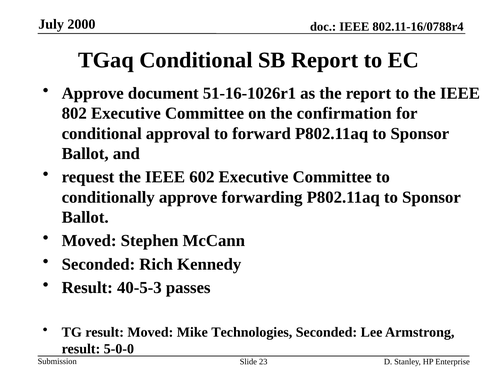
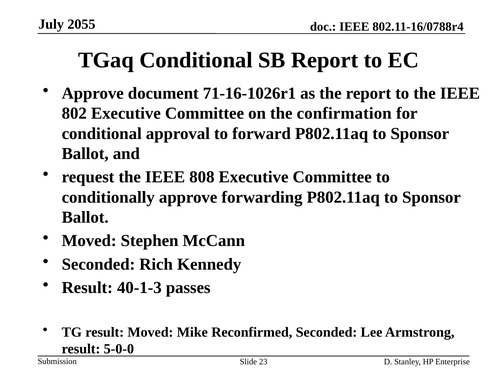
2000: 2000 -> 2055
51-16-1026r1: 51-16-1026r1 -> 71-16-1026r1
602: 602 -> 808
40-5-3: 40-5-3 -> 40-1-3
Technologies: Technologies -> Reconfirmed
